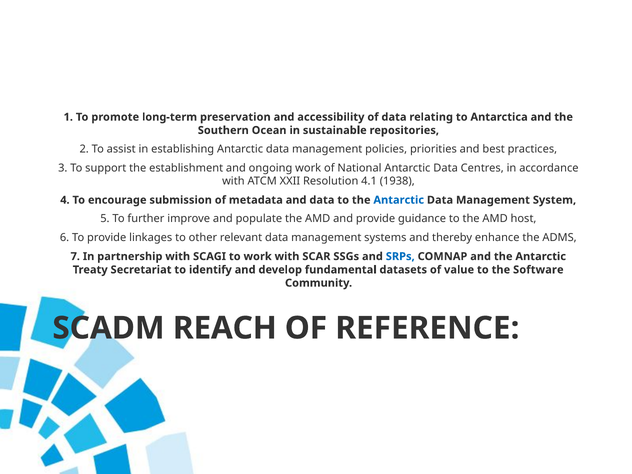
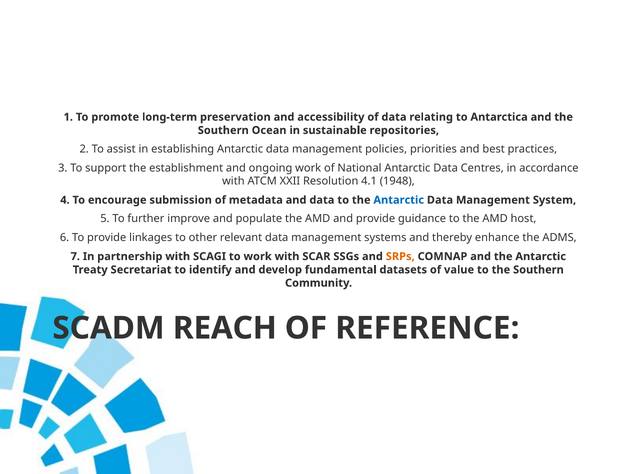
1938: 1938 -> 1948
SRPs colour: blue -> orange
to the Software: Software -> Southern
